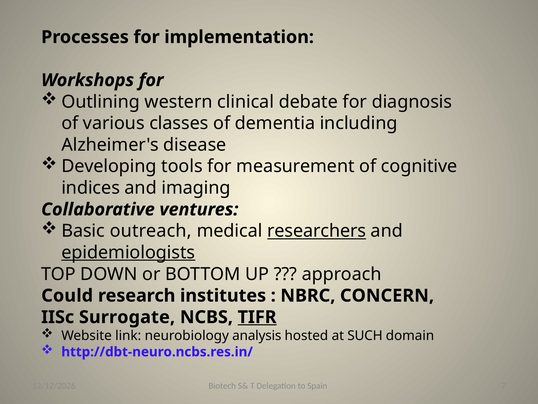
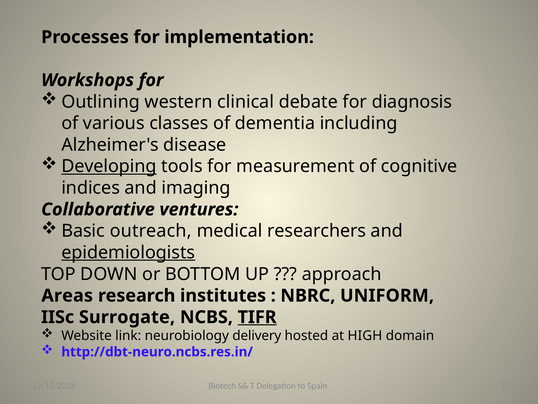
Developing underline: none -> present
researchers underline: present -> none
Could: Could -> Areas
CONCERN: CONCERN -> UNIFORM
analysis: analysis -> delivery
SUCH: SUCH -> HIGH
